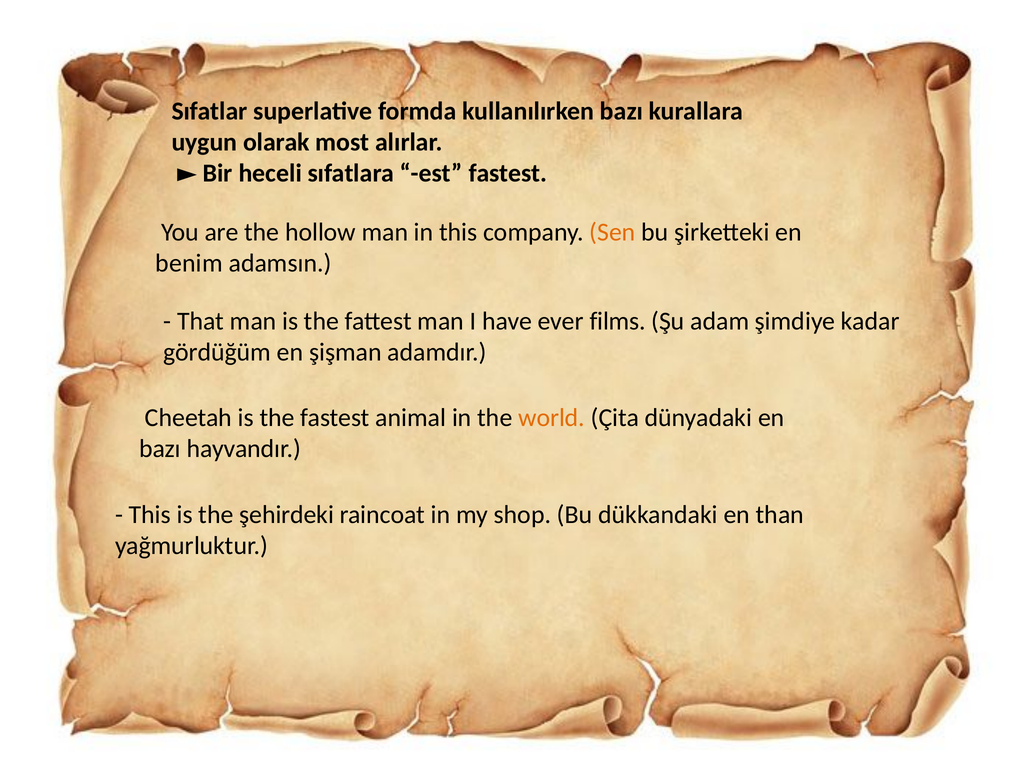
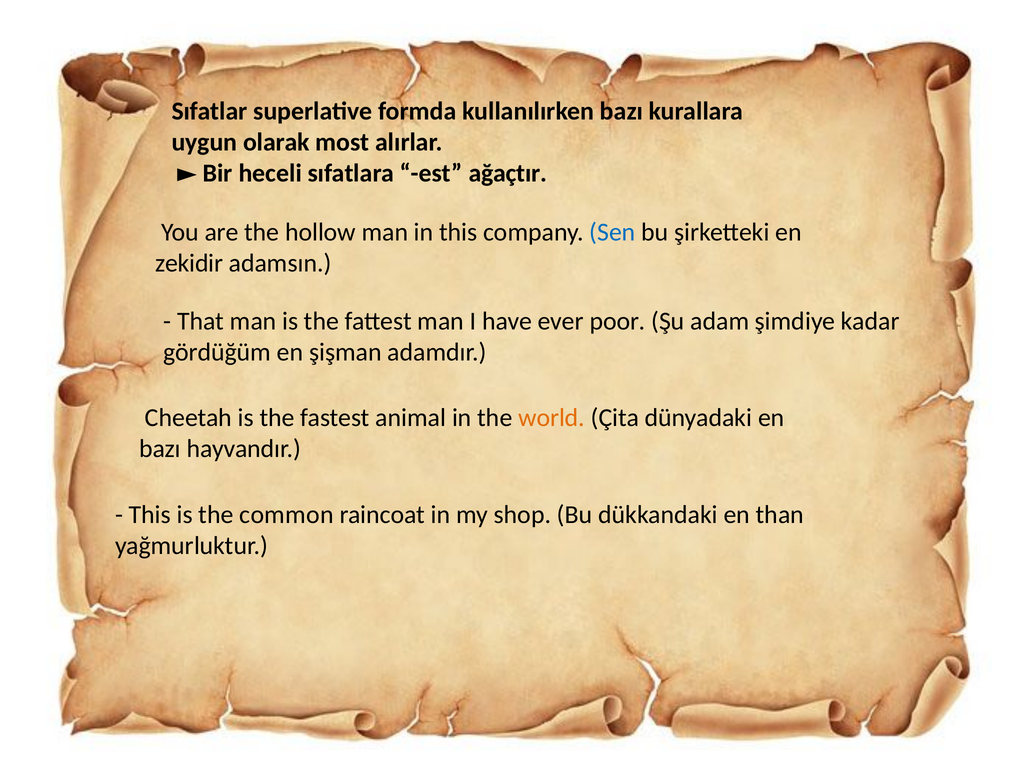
est fastest: fastest -> ağaçtır
Sen colour: orange -> blue
benim: benim -> zekidir
films: films -> poor
şehirdeki: şehirdeki -> common
